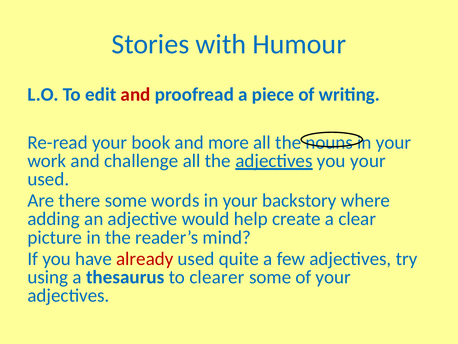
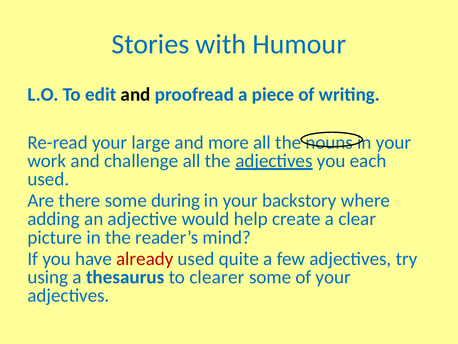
and at (136, 94) colour: red -> black
book: book -> large
you your: your -> each
words: words -> during
